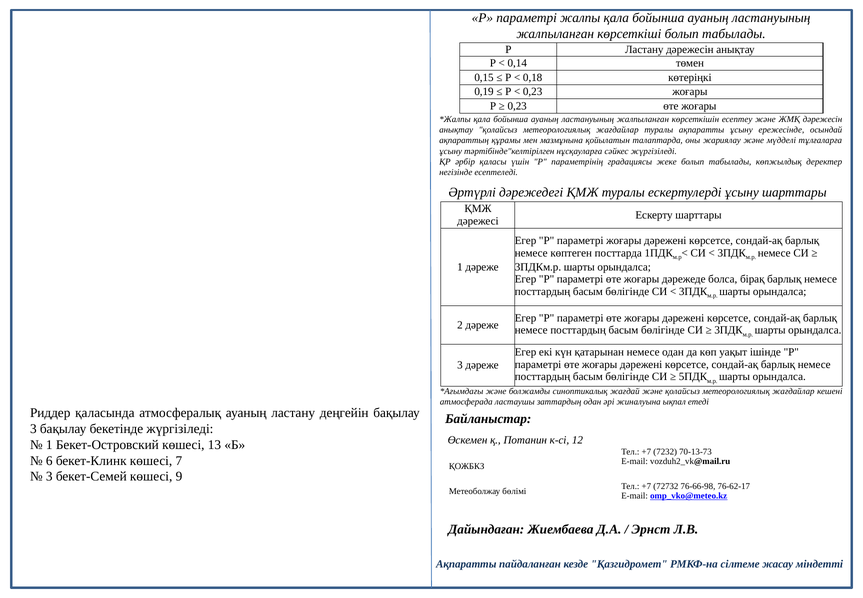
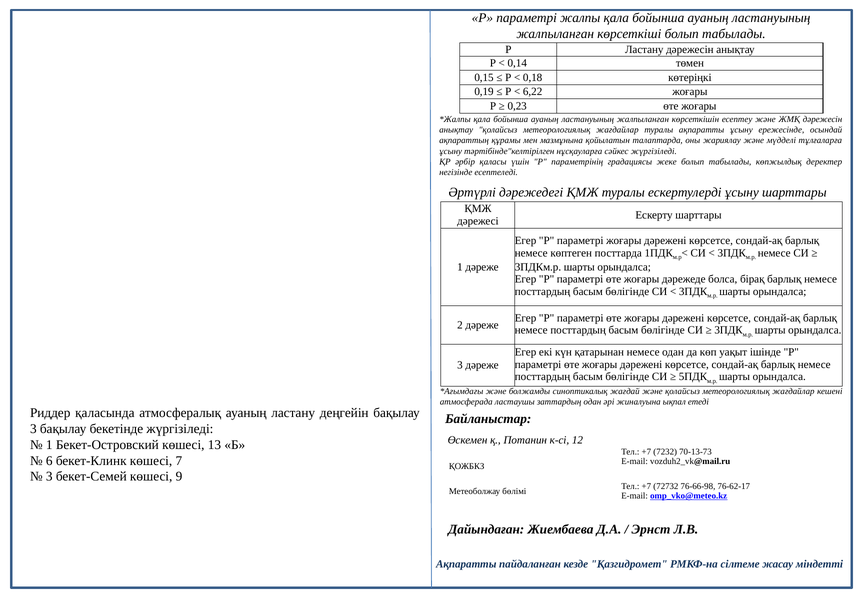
0,23 at (533, 92): 0,23 -> 6,22
